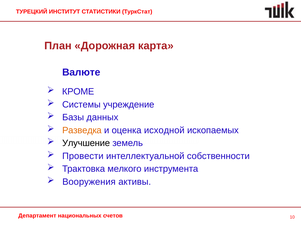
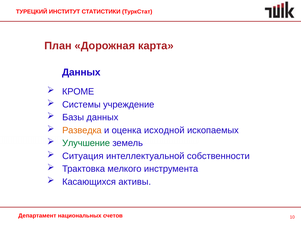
Валюте at (81, 72): Валюте -> Данных
Улучшение colour: black -> green
Провести: Провести -> Ситуация
Вооружения: Вооружения -> Касающихся
